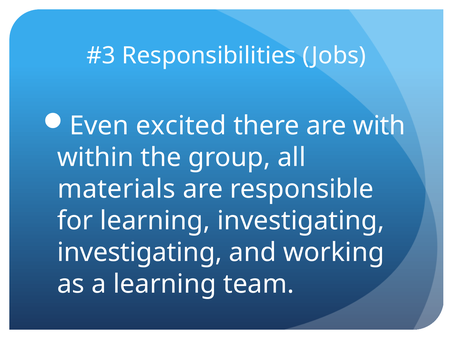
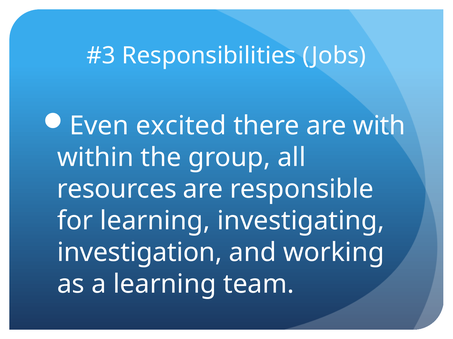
materials: materials -> resources
investigating at (140, 253): investigating -> investigation
